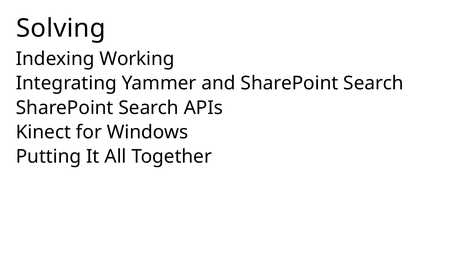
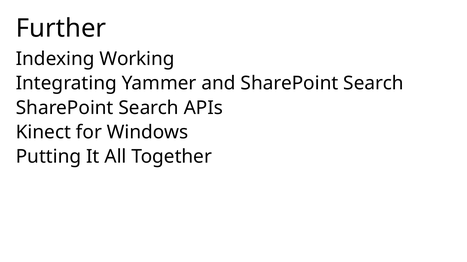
Solving: Solving -> Further
